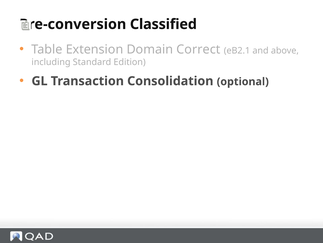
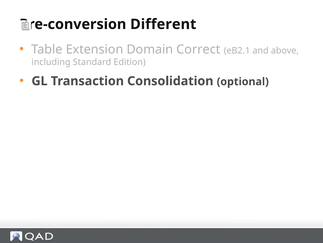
Classified: Classified -> Different
